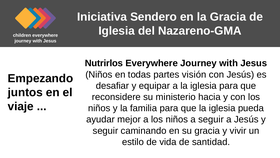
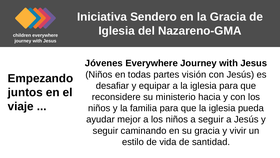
Nutrirlos: Nutrirlos -> Jóvenes
